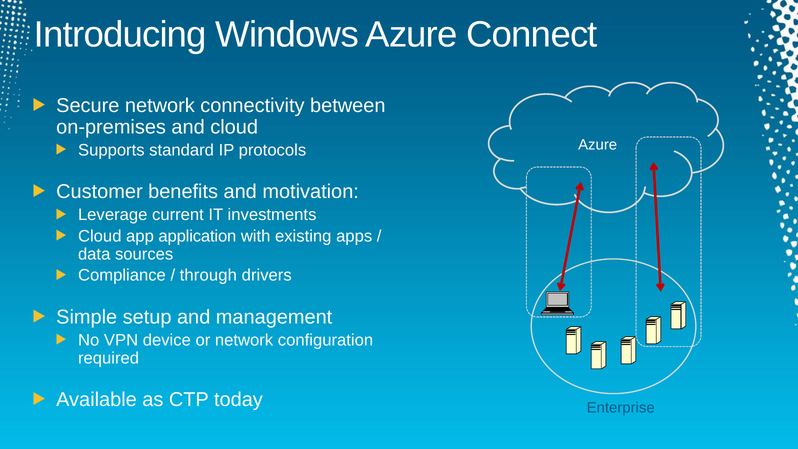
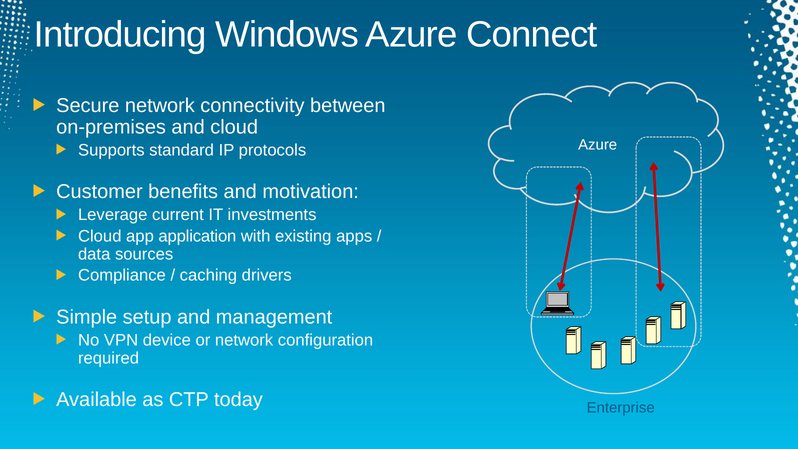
through: through -> caching
